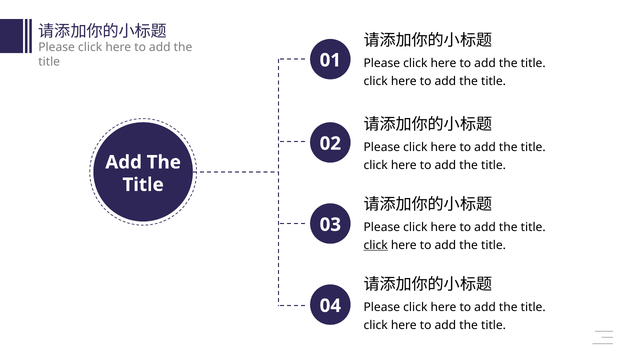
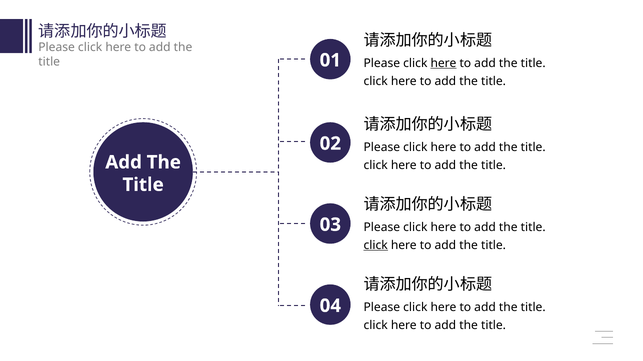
here at (444, 63) underline: none -> present
